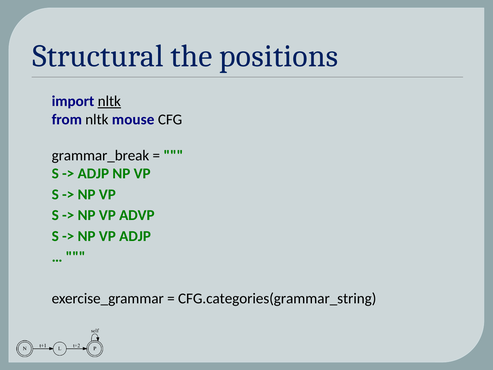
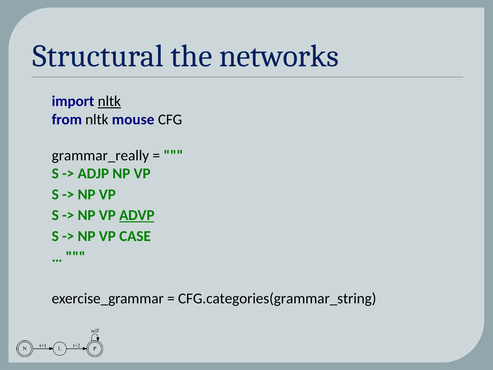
positions: positions -> networks
grammar_break: grammar_break -> grammar_really
ADVP underline: none -> present
VP ADJP: ADJP -> CASE
